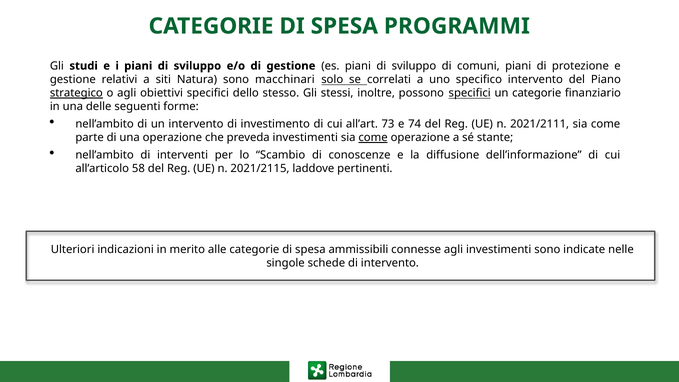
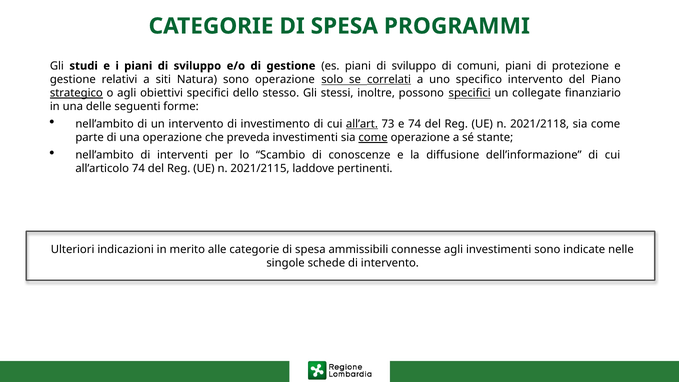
sono macchinari: macchinari -> operazione
correlati underline: none -> present
un categorie: categorie -> collegate
all’art underline: none -> present
2021/2111: 2021/2111 -> 2021/2118
all’articolo 58: 58 -> 74
